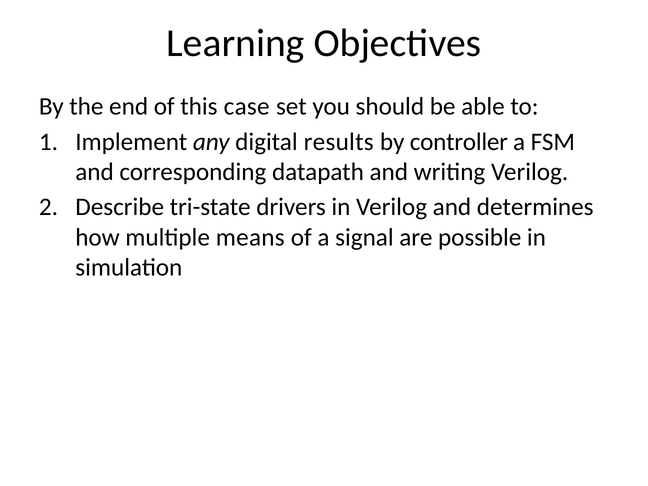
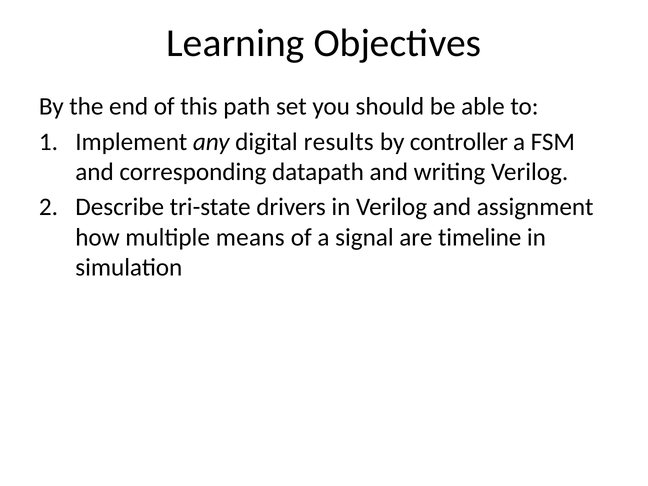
case: case -> path
determines: determines -> assignment
possible: possible -> timeline
